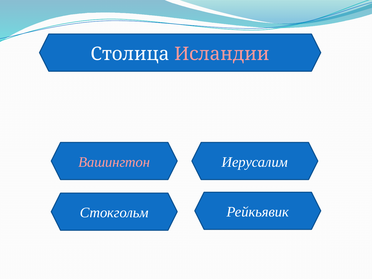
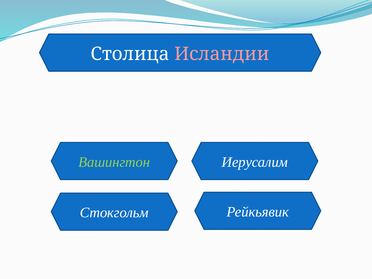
Вашингтон colour: pink -> light green
